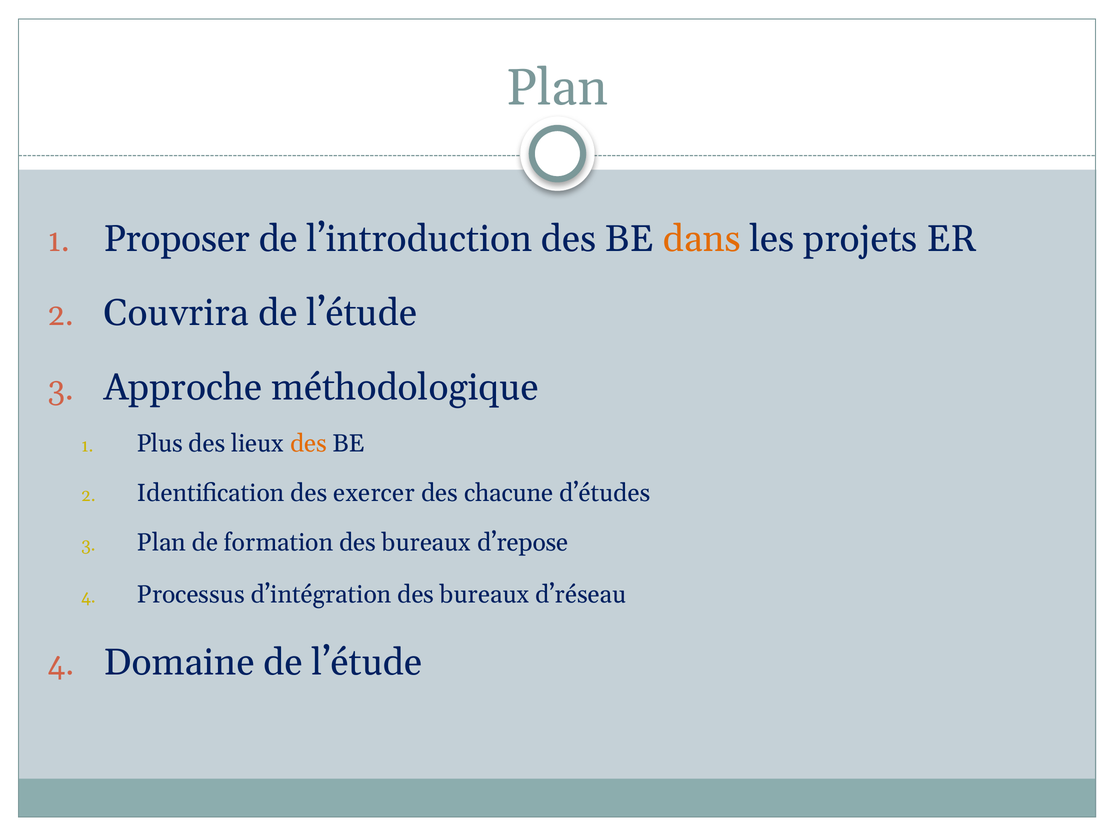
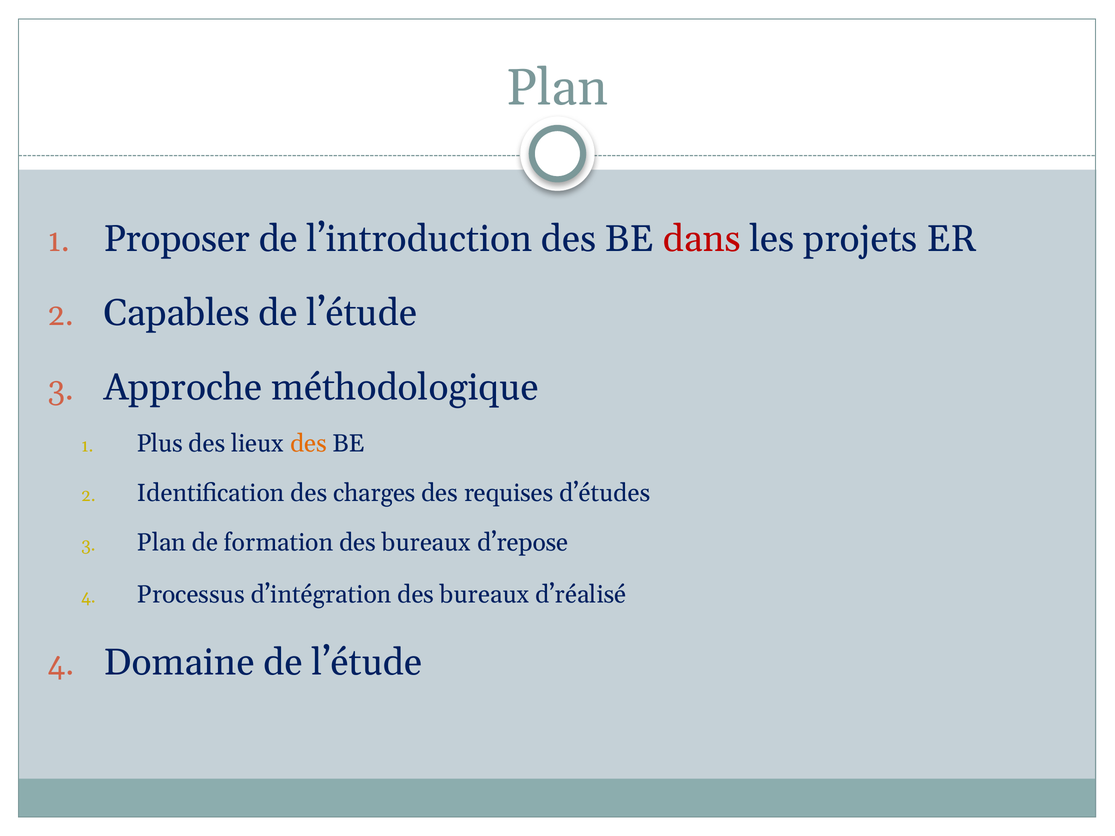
dans colour: orange -> red
Couvrira: Couvrira -> Capables
exercer: exercer -> charges
chacune: chacune -> requises
d’réseau: d’réseau -> d’réalisé
